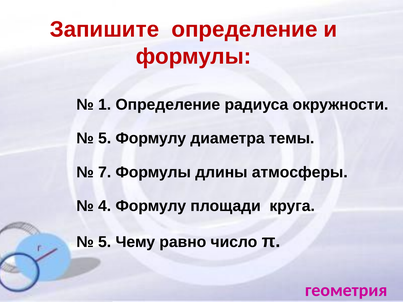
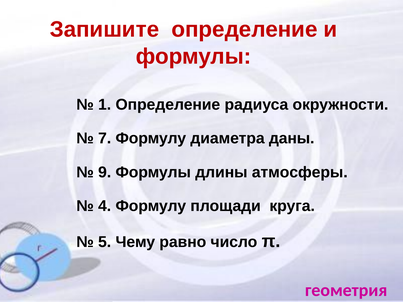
5 at (105, 139): 5 -> 7
темы: темы -> даны
7: 7 -> 9
